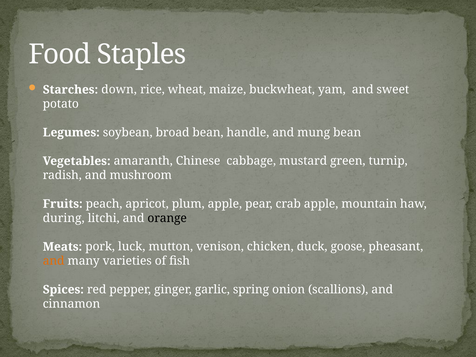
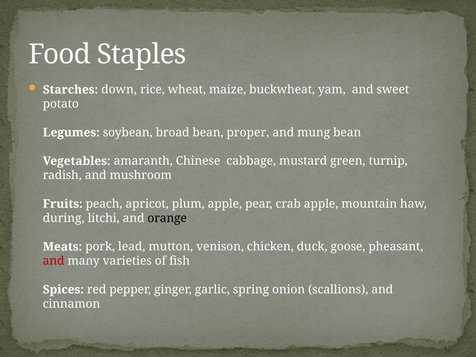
handle: handle -> proper
luck: luck -> lead
and at (54, 261) colour: orange -> red
